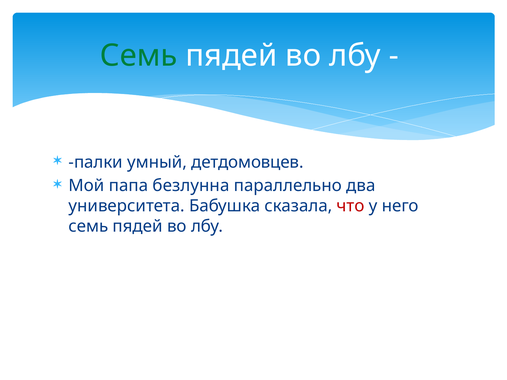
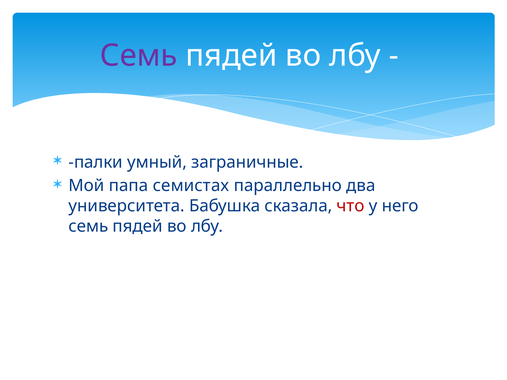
Семь at (139, 56) colour: green -> purple
детдомовцев: детдомовцев -> заграничные
безлунна: безлунна -> семистах
